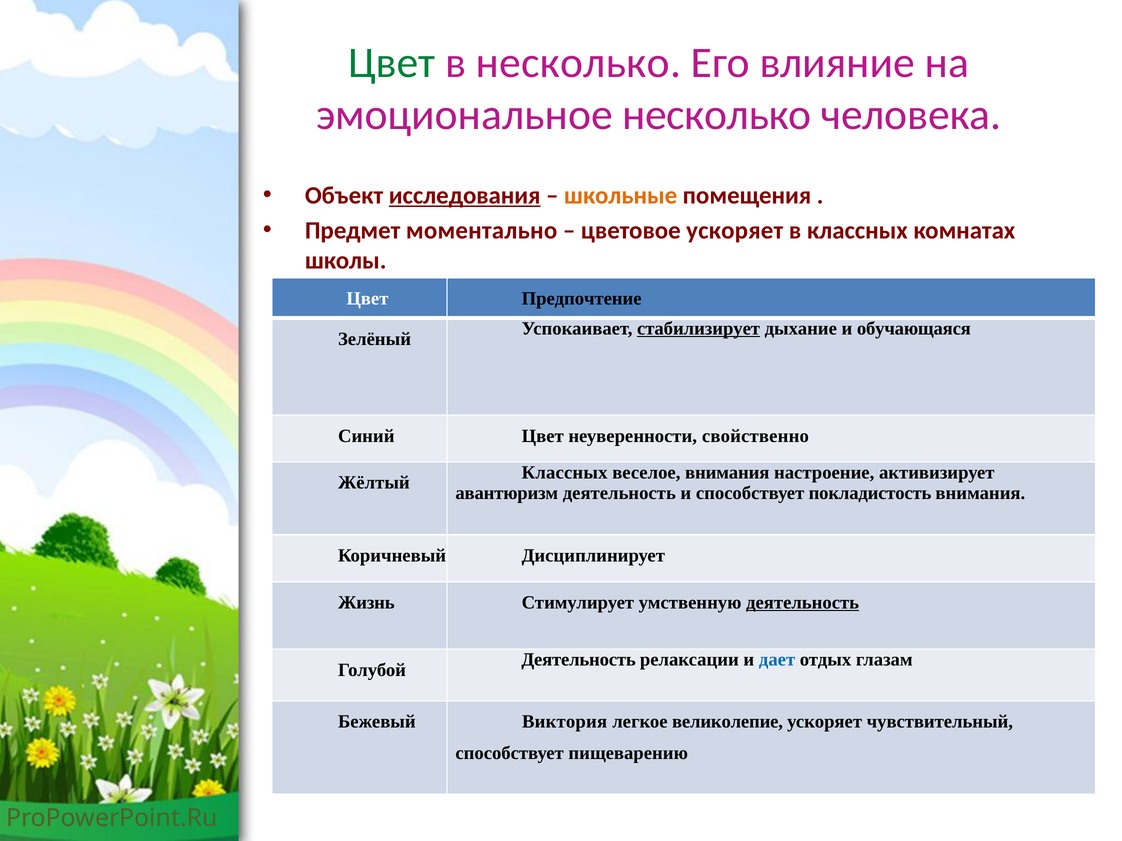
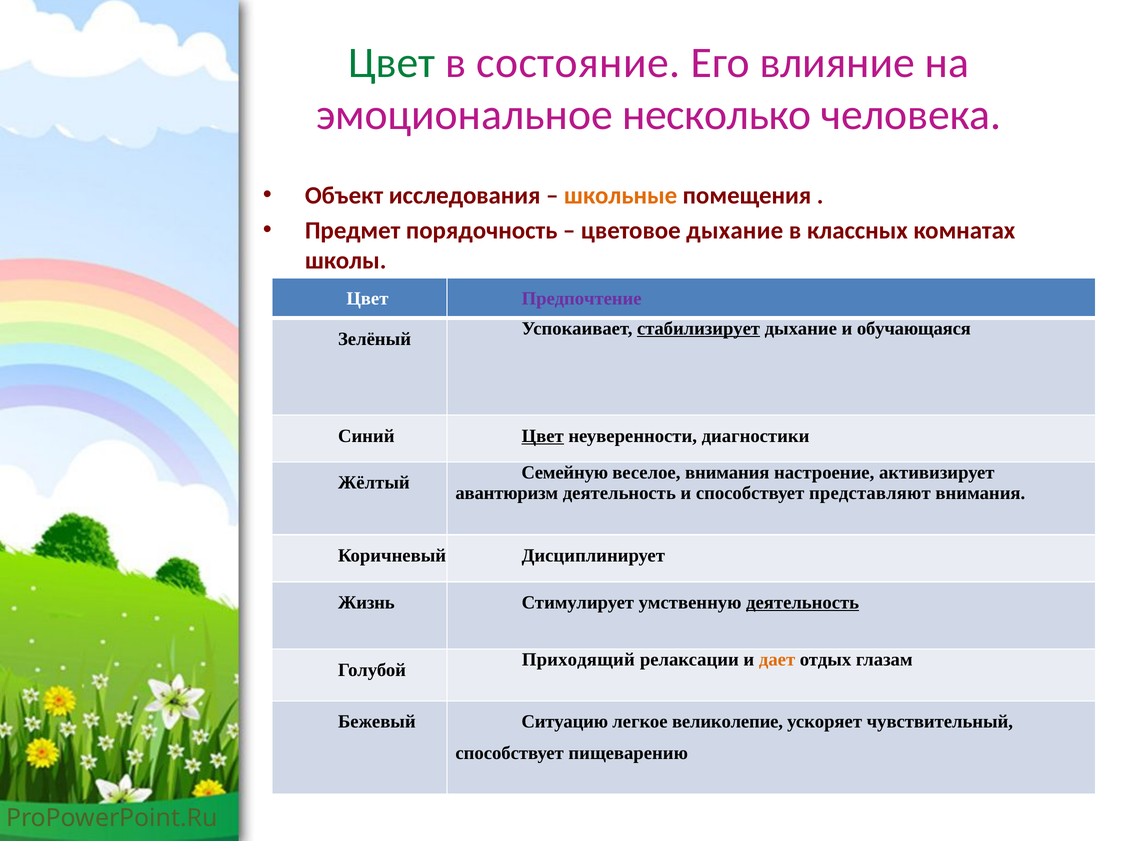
в несколько: несколько -> состояние
исследования underline: present -> none
моментально: моментально -> порядочность
цветовое ускоряет: ускоряет -> дыхание
Предпочтение colour: black -> purple
Цвет at (543, 436) underline: none -> present
свойственно: свойственно -> диагностики
Классных at (565, 473): Классных -> Семейную
покладистость: покладистость -> представляют
Деятельность at (579, 660): Деятельность -> Приходящий
дает colour: blue -> orange
Виктория: Виктория -> Ситуацию
